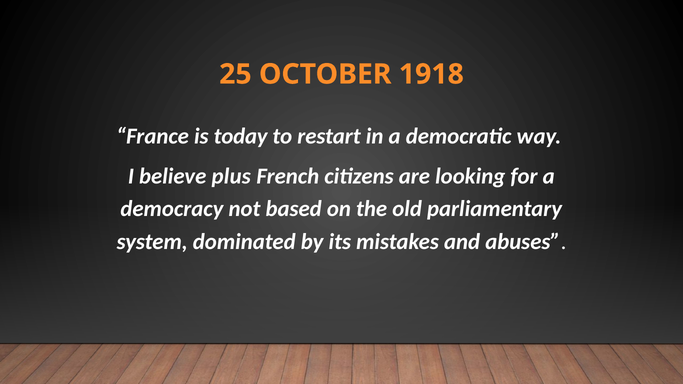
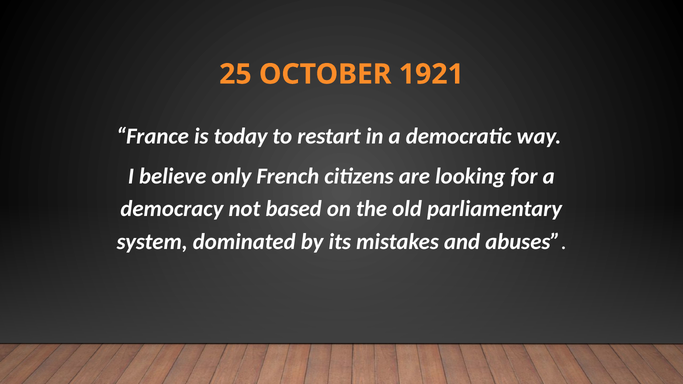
1918: 1918 -> 1921
plus: plus -> only
